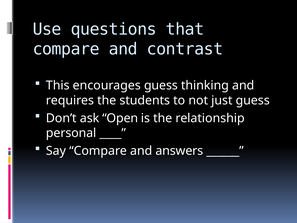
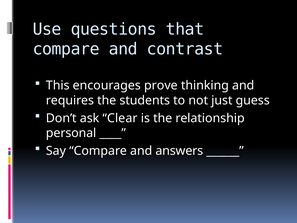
encourages guess: guess -> prove
Open: Open -> Clear
